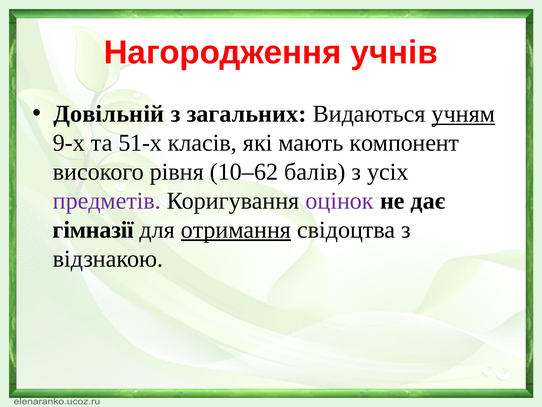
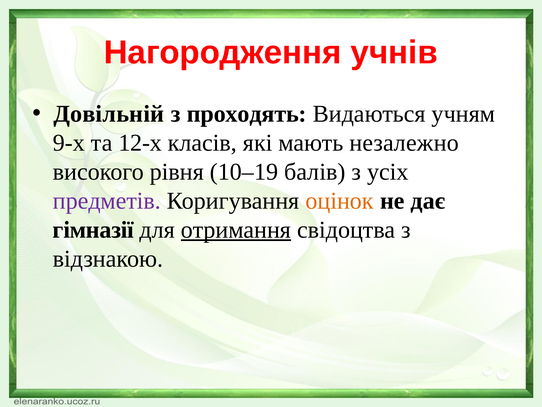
загальних: загальних -> проходять
учням underline: present -> none
51-х: 51-х -> 12-х
компонент: компонент -> незалежно
10–62: 10–62 -> 10–19
оцінок colour: purple -> orange
